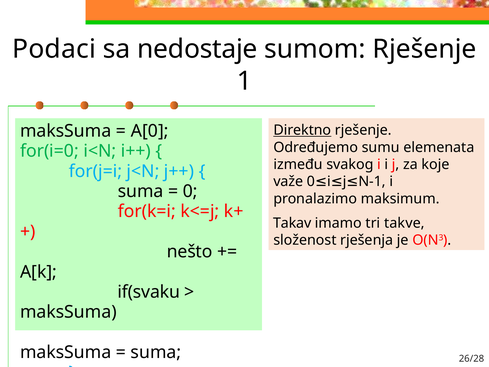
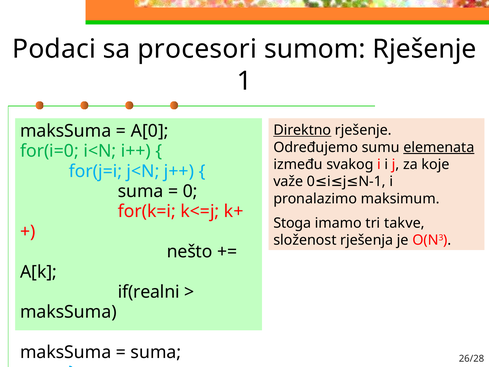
nedostaje: nedostaje -> procesori
elemenata underline: none -> present
Takav: Takav -> Stoga
if(svaku: if(svaku -> if(realni
